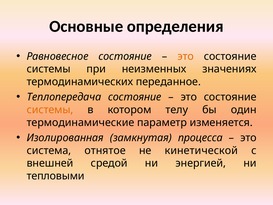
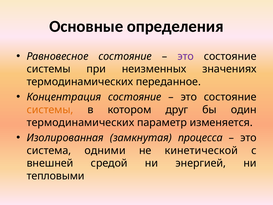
это at (186, 56) colour: orange -> purple
Теплопередача: Теплопередача -> Концентрация
телу: телу -> друг
термодинамические at (80, 122): термодинамические -> термодинамических
отнятое: отнятое -> одними
